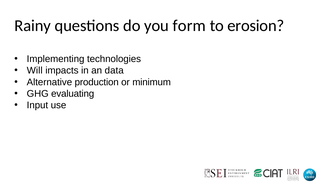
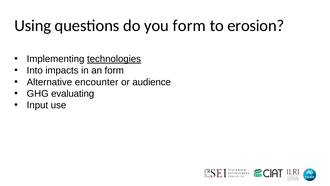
Rainy: Rainy -> Using
technologies underline: none -> present
Will: Will -> Into
an data: data -> form
production: production -> encounter
minimum: minimum -> audience
